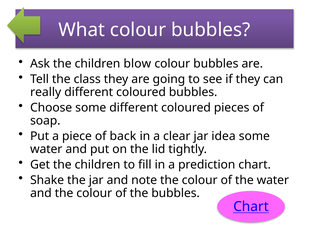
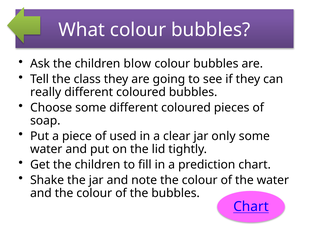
back: back -> used
idea: idea -> only
